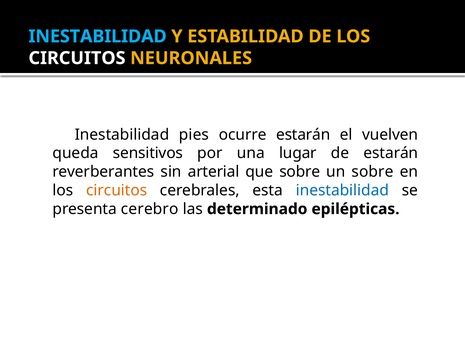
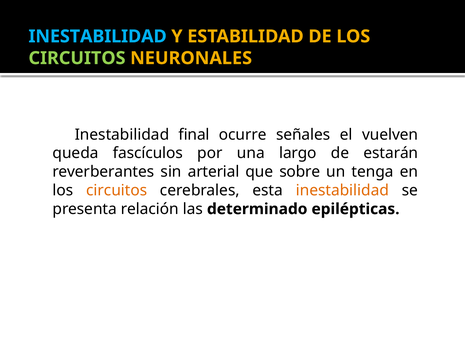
CIRCUITOS at (77, 58) colour: white -> light green
pies: pies -> final
ocurre estarán: estarán -> señales
sensitivos: sensitivos -> fascículos
lugar: lugar -> largo
un sobre: sobre -> tenga
inestabilidad at (342, 190) colour: blue -> orange
cerebro: cerebro -> relación
